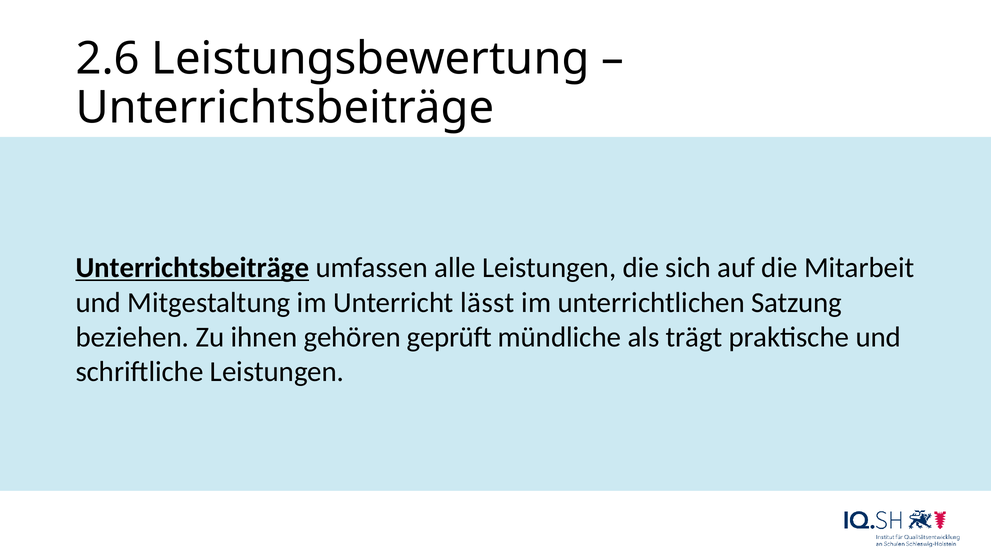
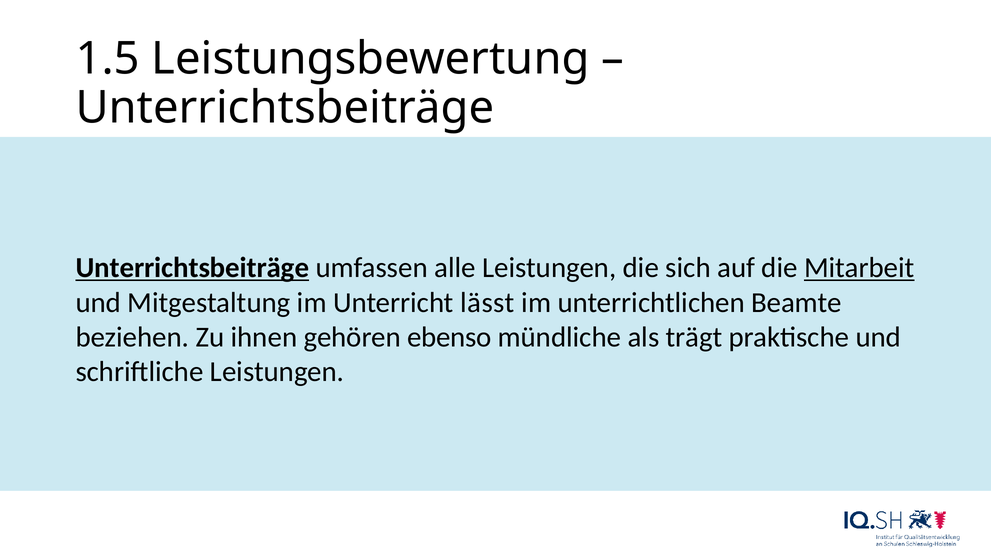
2.6: 2.6 -> 1.5
Mitarbeit underline: none -> present
Satzung: Satzung -> Beamte
geprüft: geprüft -> ebenso
